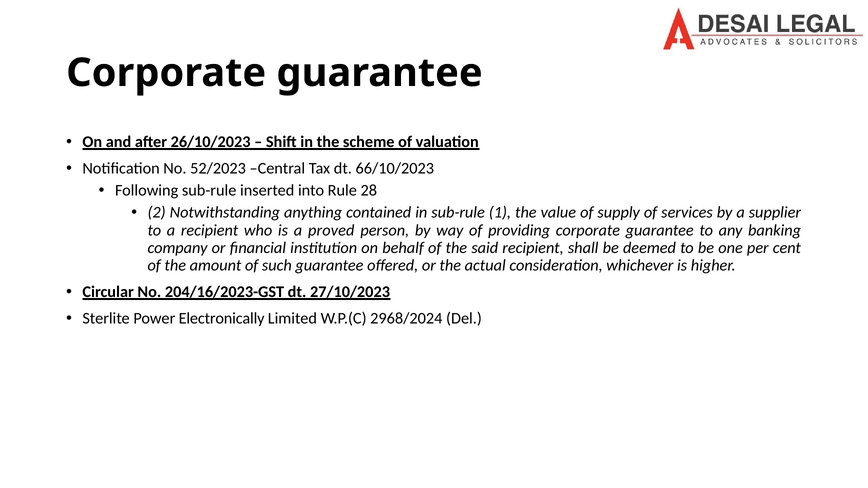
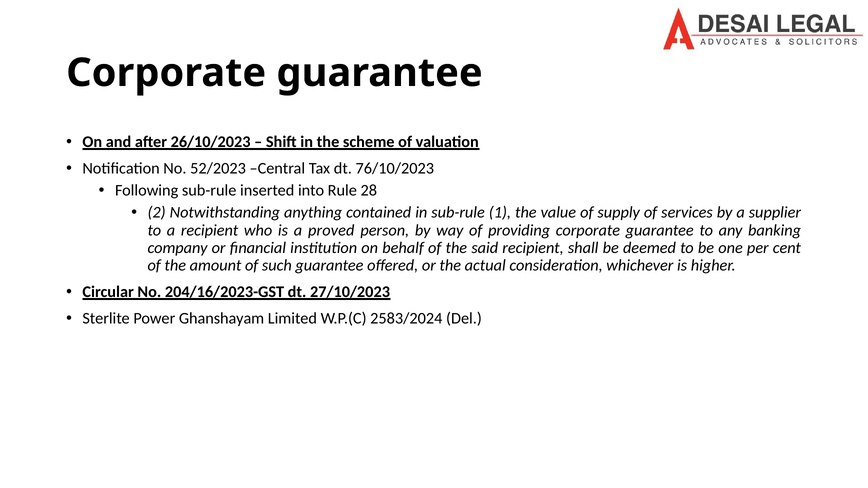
66/10/2023: 66/10/2023 -> 76/10/2023
Electronically: Electronically -> Ghanshayam
2968/2024: 2968/2024 -> 2583/2024
